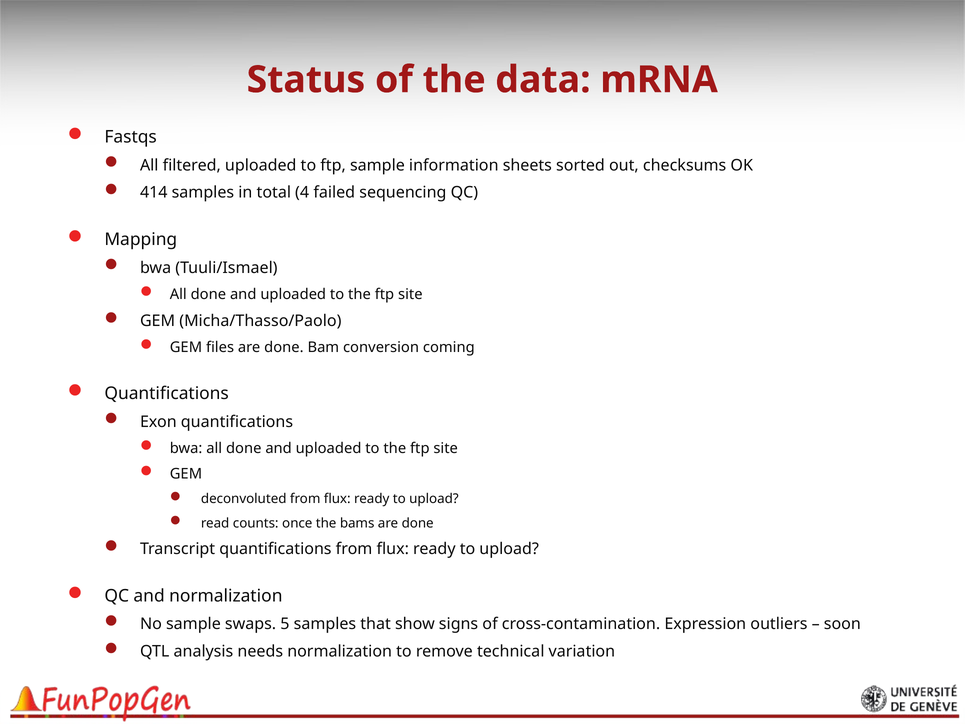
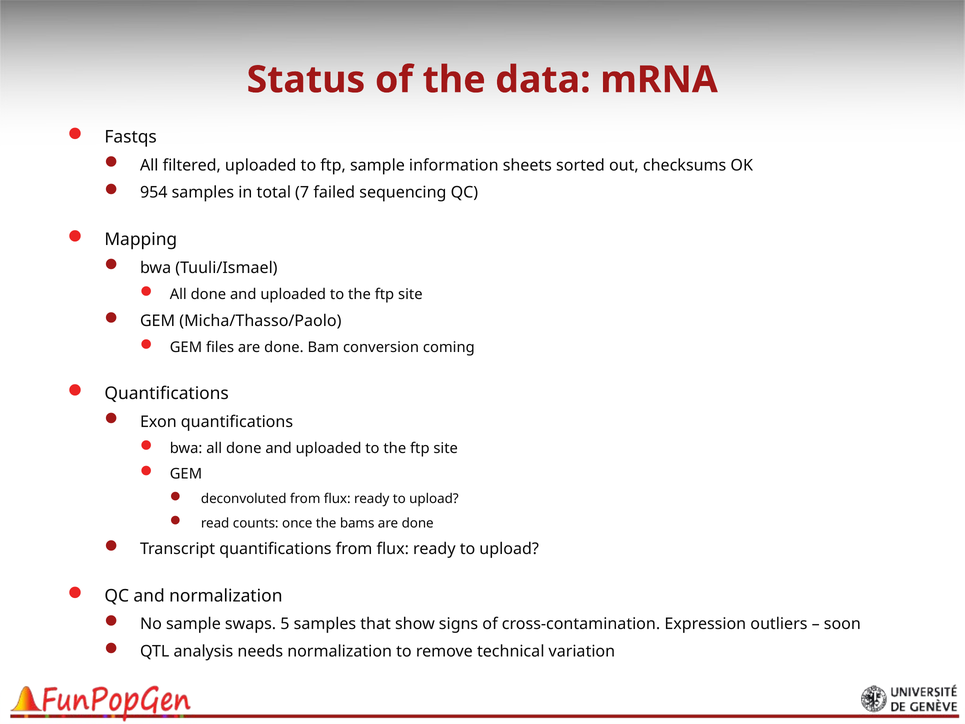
414: 414 -> 954
4: 4 -> 7
